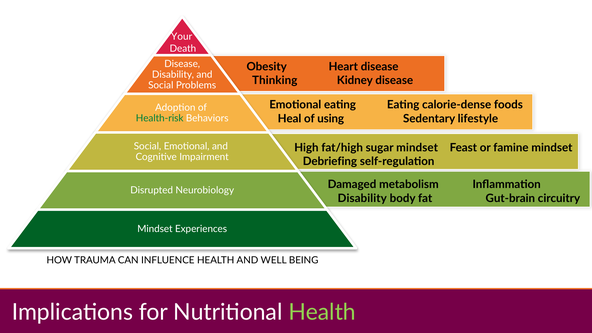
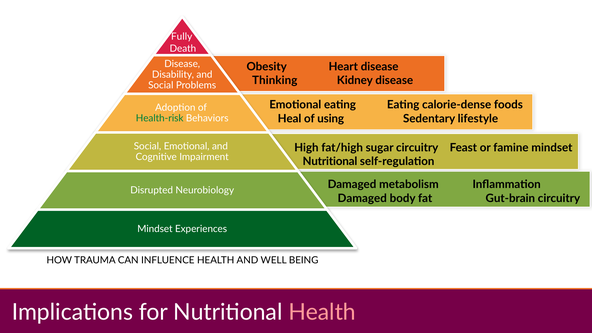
Your: Your -> Fully
sugar mindset: mindset -> circuitry
Debriefing at (330, 161): Debriefing -> Nutritional
Disability at (362, 198): Disability -> Damaged
Health at (322, 312) colour: light green -> pink
